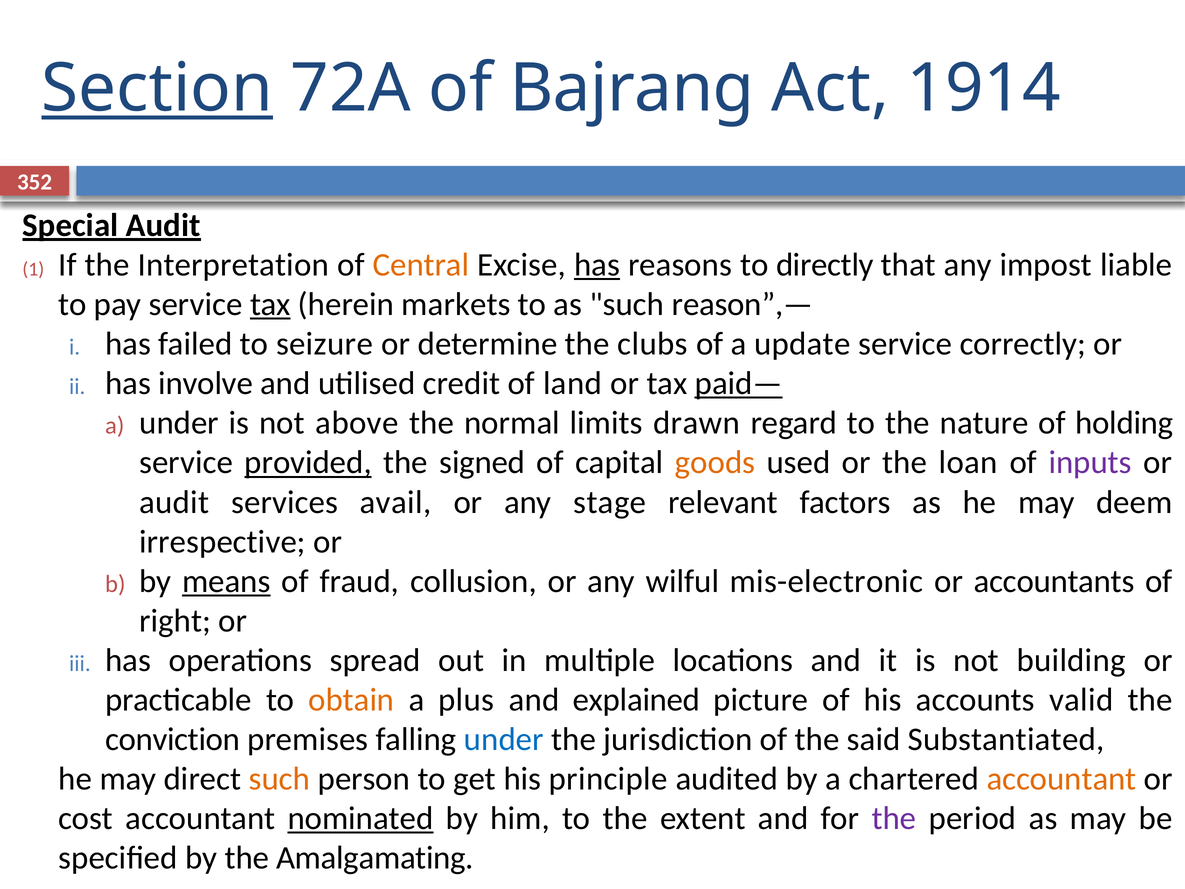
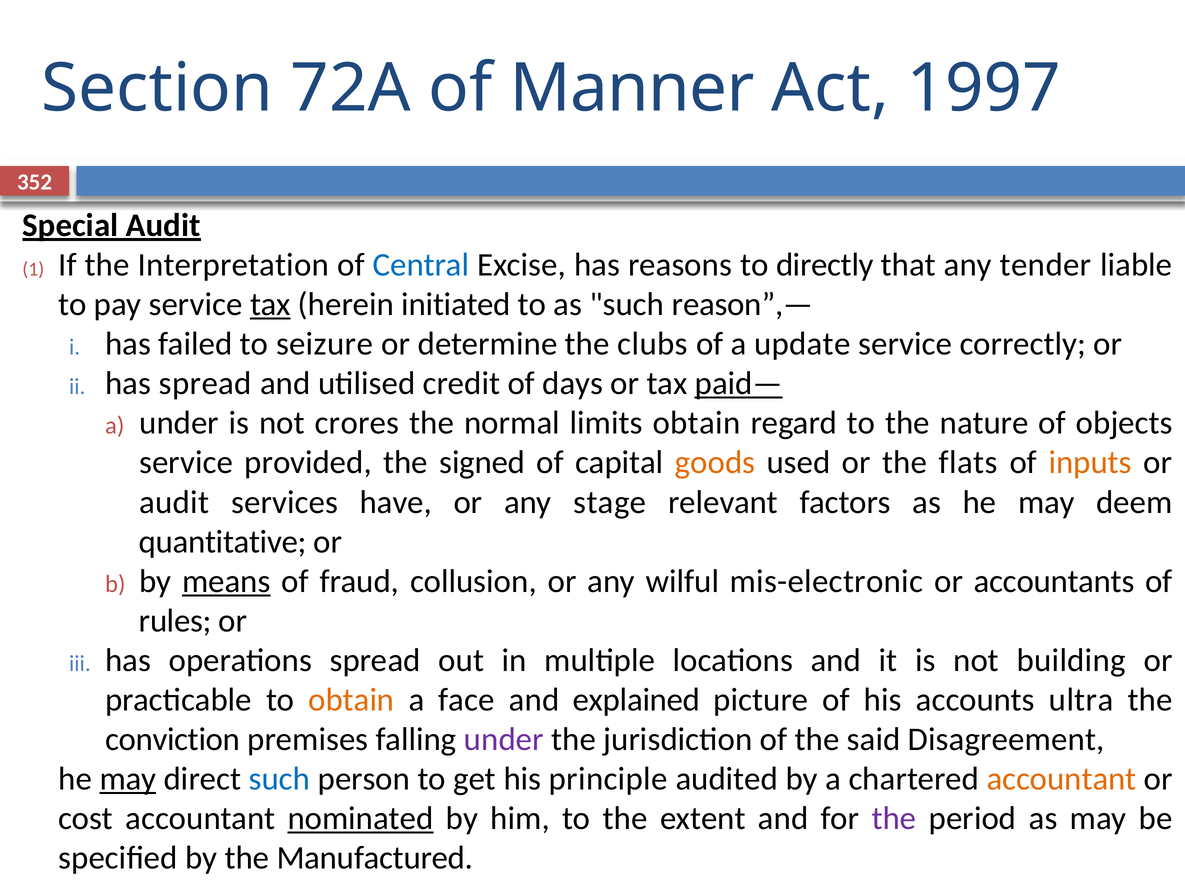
Section underline: present -> none
Bajrang: Bajrang -> Manner
1914: 1914 -> 1997
Central colour: orange -> blue
has at (597, 265) underline: present -> none
impost: impost -> tender
markets: markets -> initiated
has involve: involve -> spread
land: land -> days
above: above -> crores
limits drawn: drawn -> obtain
holding: holding -> objects
provided underline: present -> none
loan: loan -> flats
inputs colour: purple -> orange
avail: avail -> have
irrespective: irrespective -> quantitative
right: right -> rules
plus: plus -> face
valid: valid -> ultra
under at (504, 739) colour: blue -> purple
Substantiated: Substantiated -> Disagreement
may at (128, 779) underline: none -> present
such at (279, 779) colour: orange -> blue
Amalgamating: Amalgamating -> Manufactured
